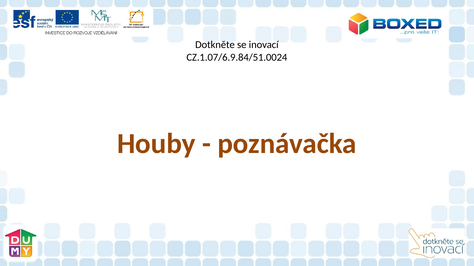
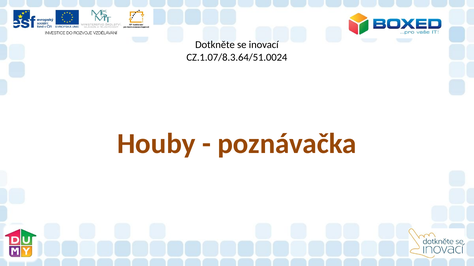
CZ.1.07/6.9.84/51.0024: CZ.1.07/6.9.84/51.0024 -> CZ.1.07/8.3.64/51.0024
